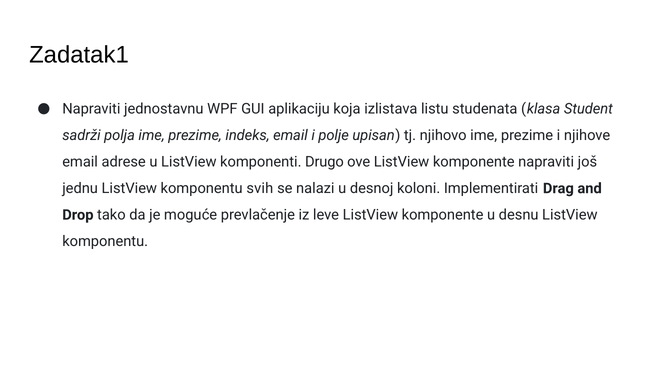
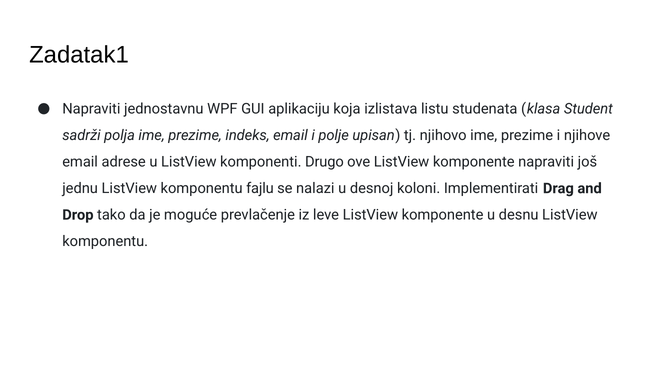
svih: svih -> fajlu
